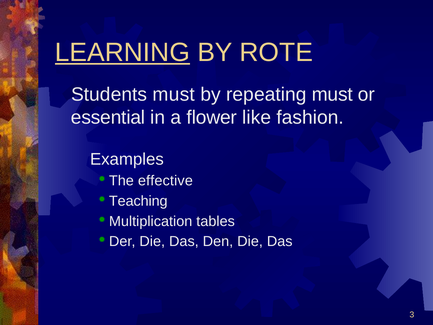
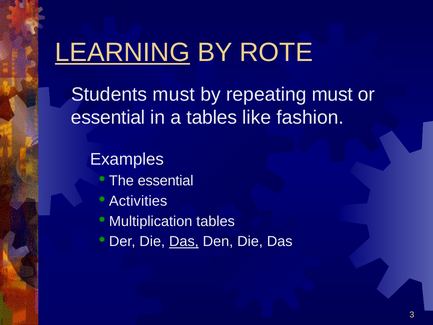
a flower: flower -> tables
The effective: effective -> essential
Teaching: Teaching -> Activities
Das at (184, 241) underline: none -> present
